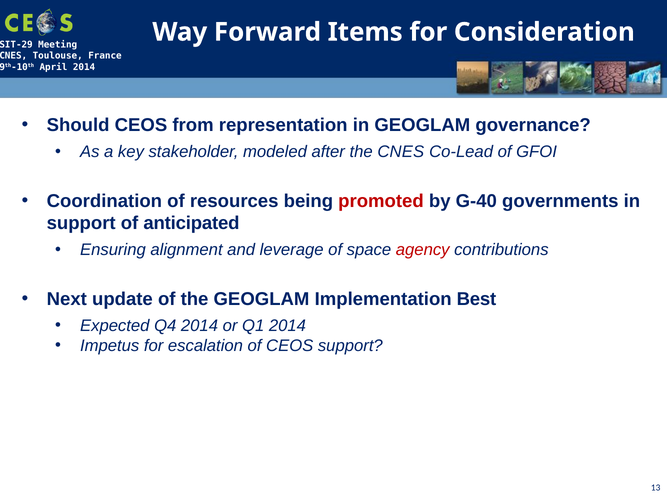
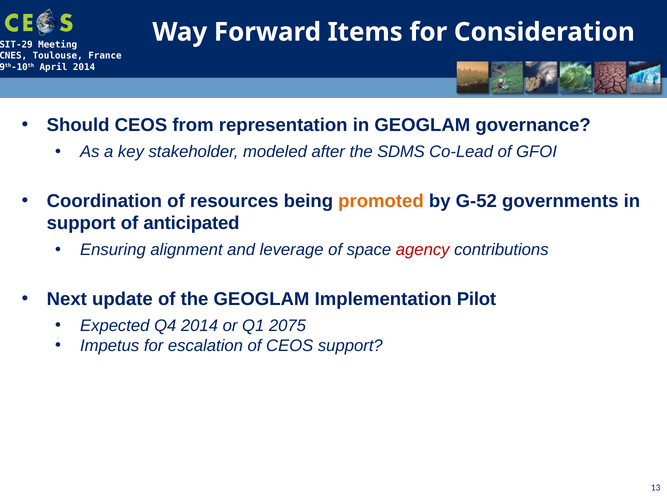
the CNES: CNES -> SDMS
promoted colour: red -> orange
G-40: G-40 -> G-52
Best: Best -> Pilot
Q1 2014: 2014 -> 2075
